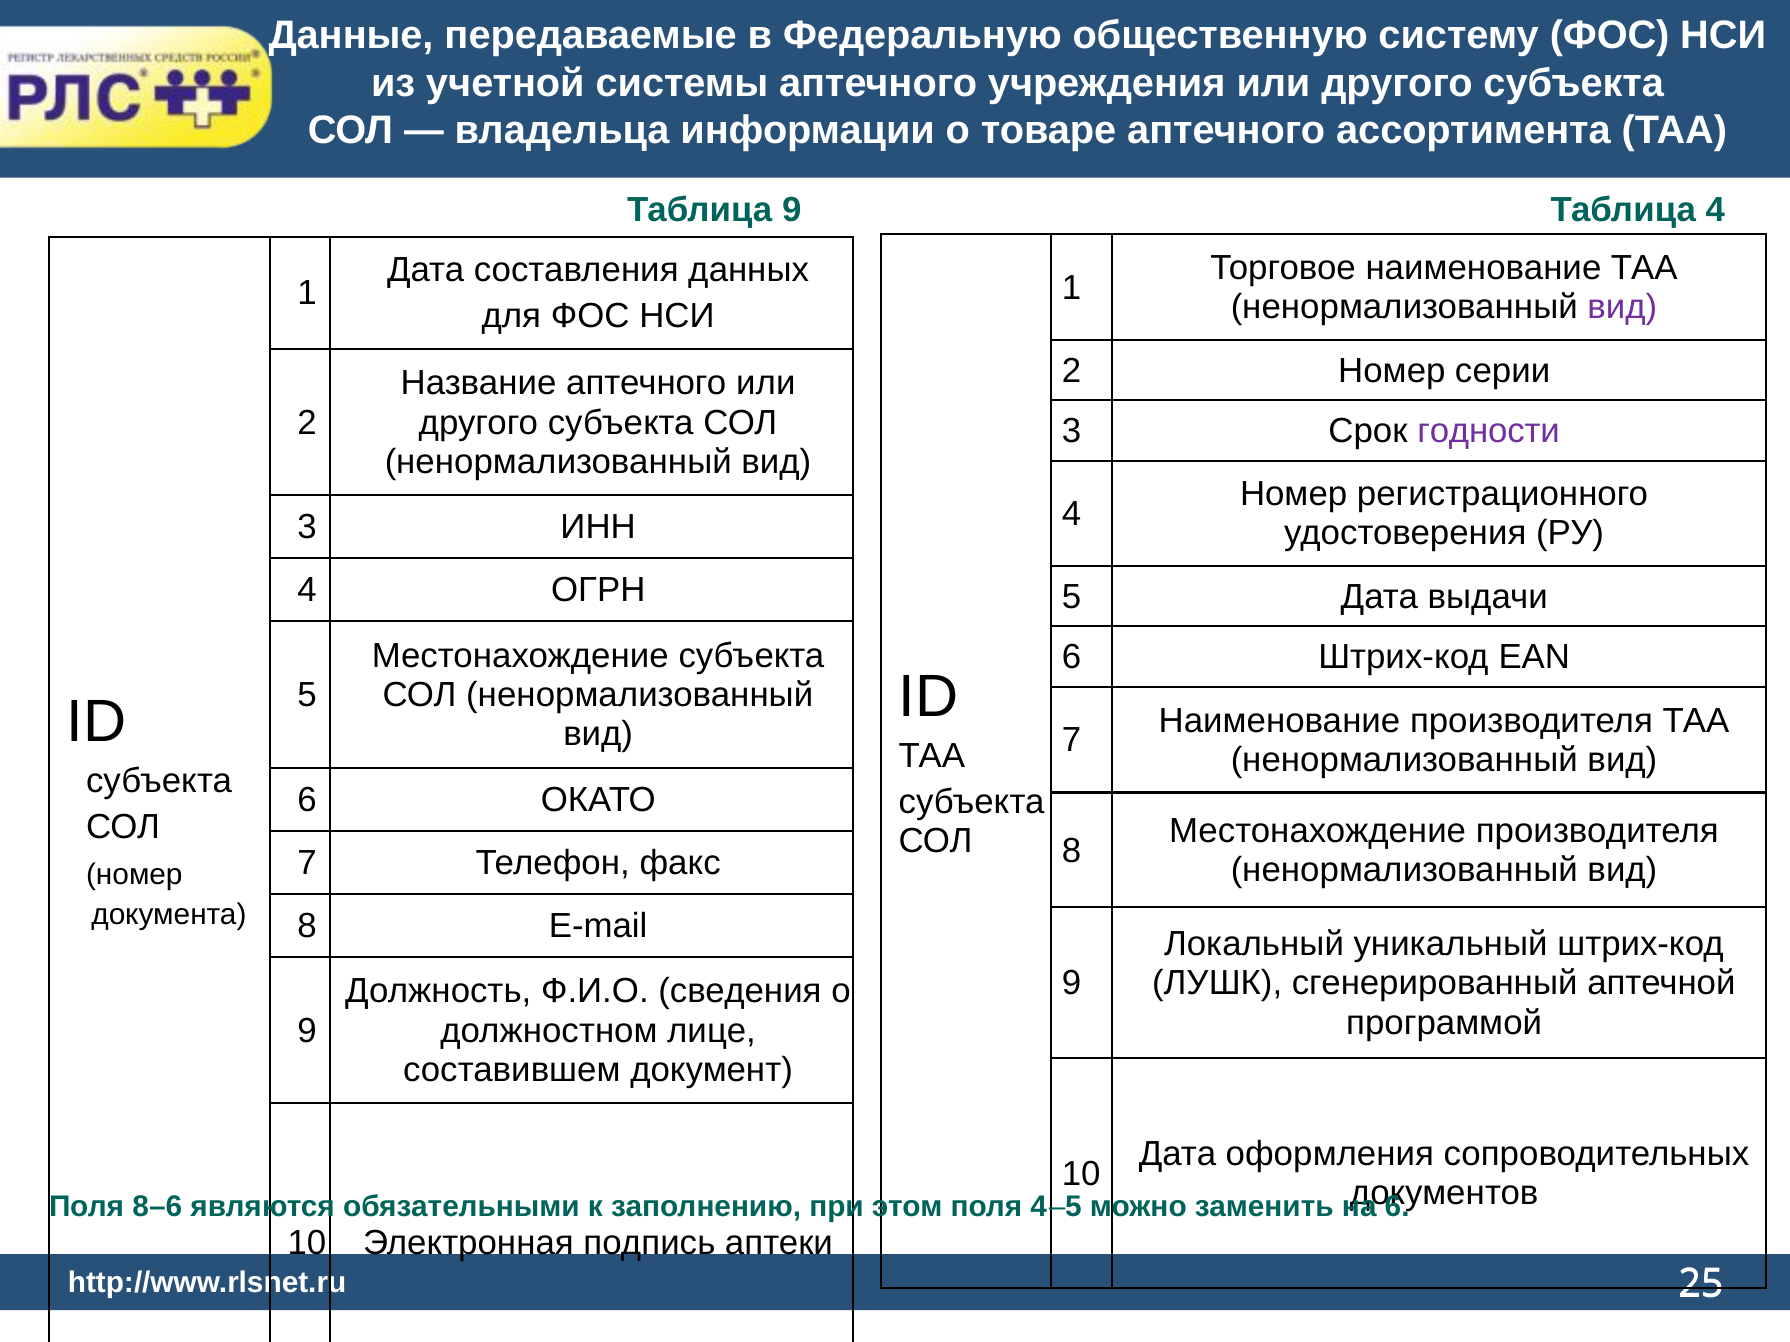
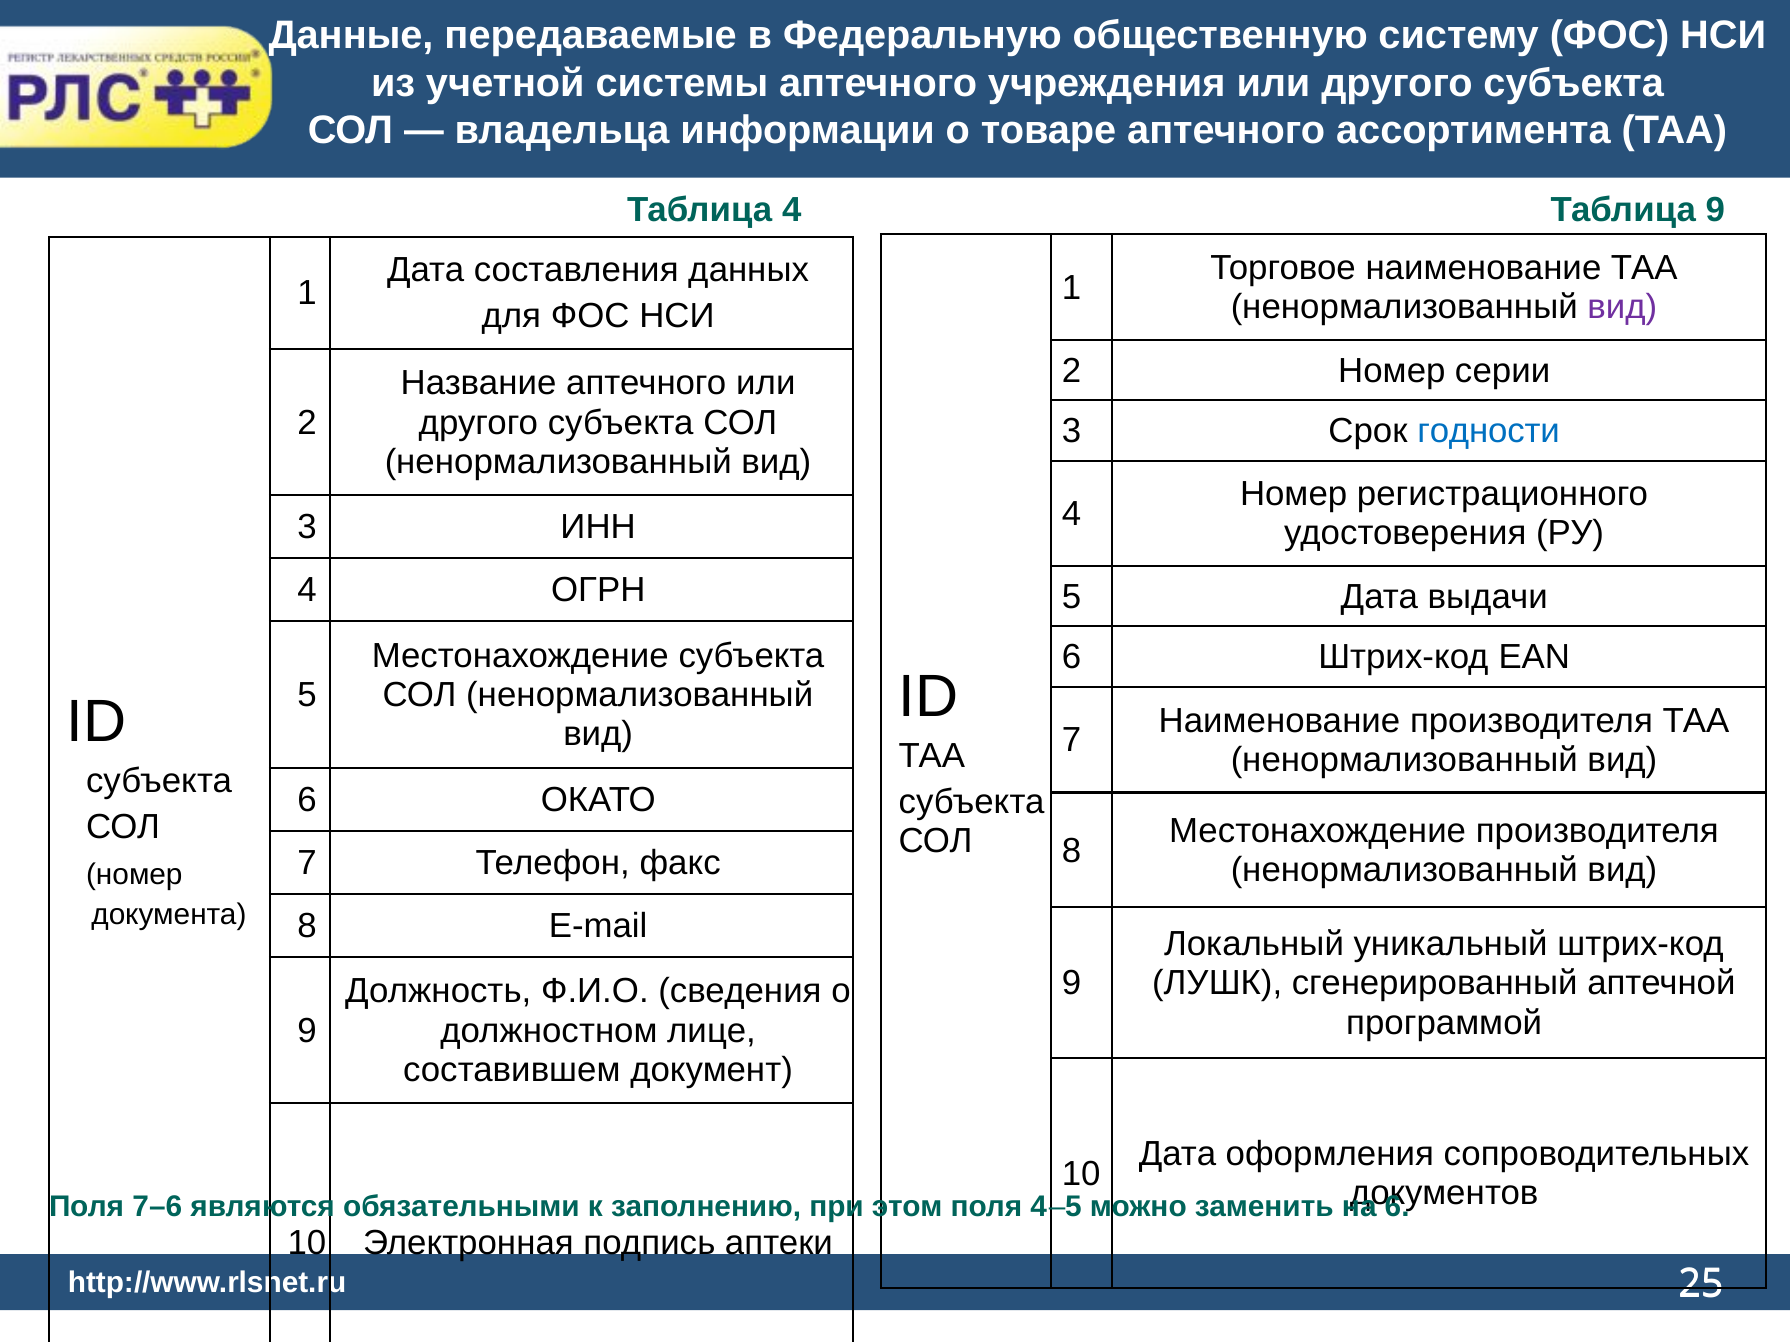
Таблица 9: 9 -> 4
Таблица 4: 4 -> 9
годности colour: purple -> blue
8–6: 8–6 -> 7–6
